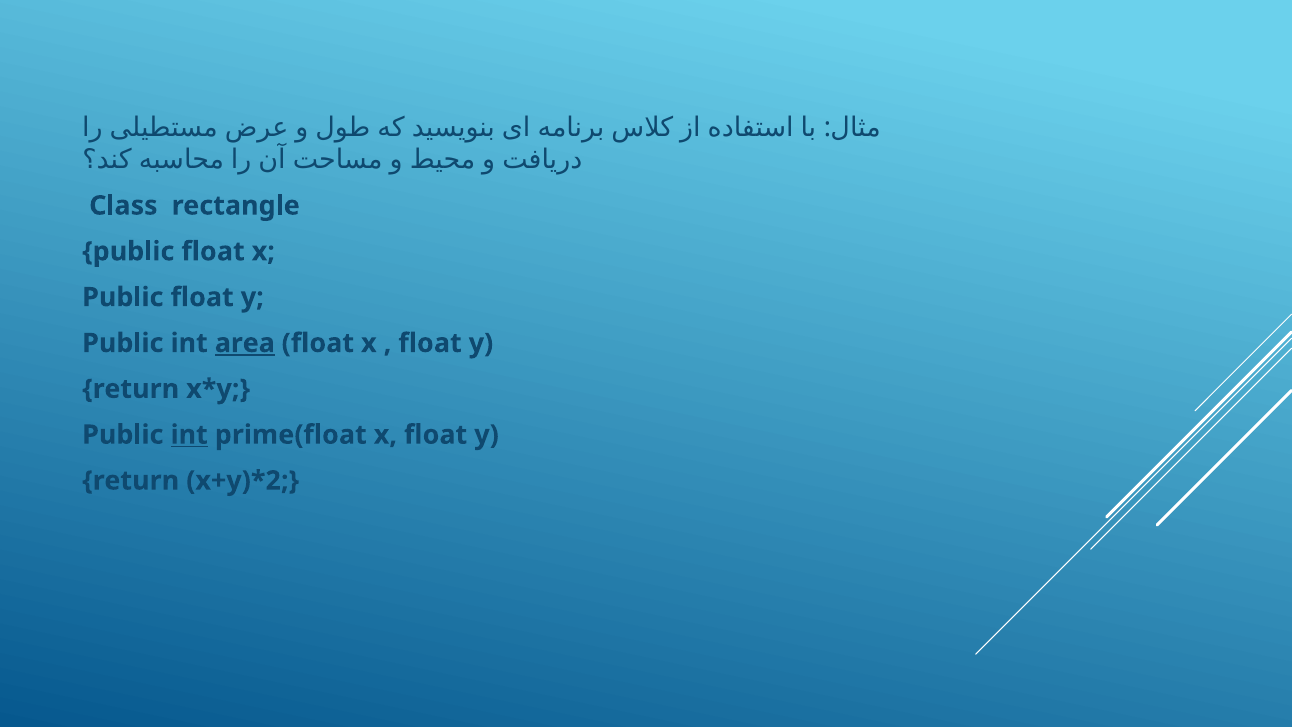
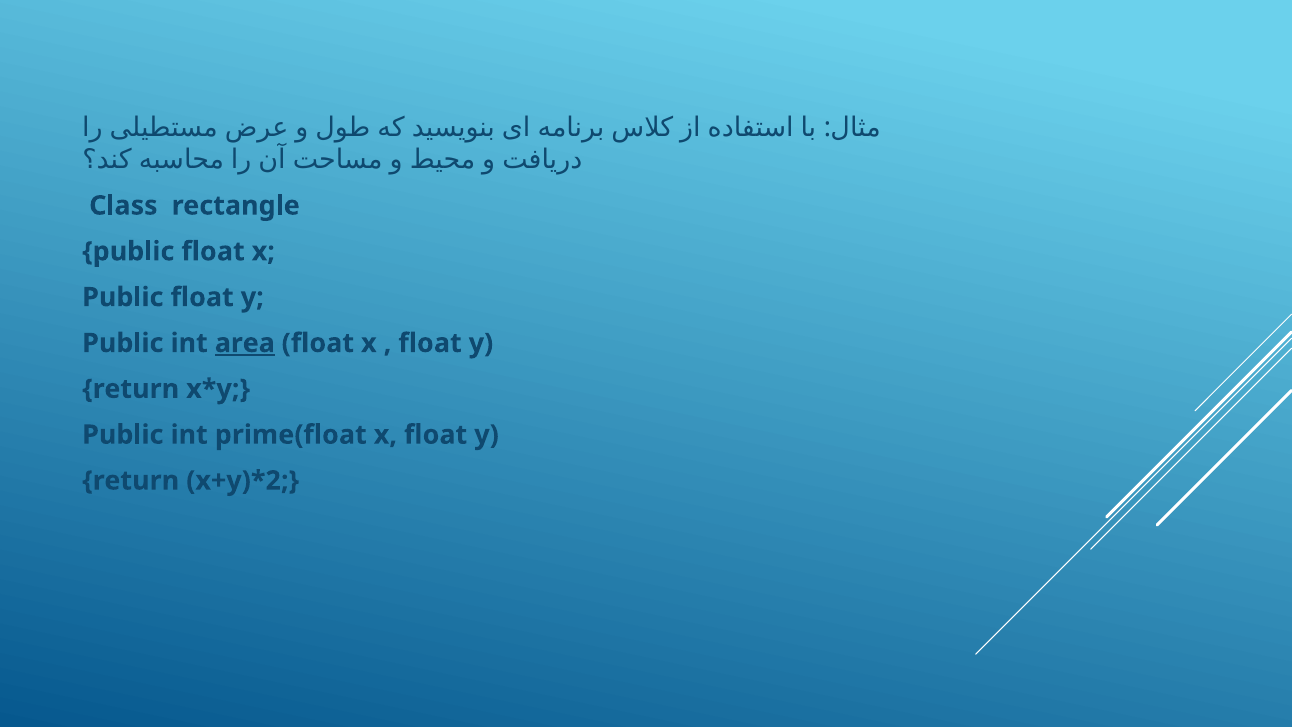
int at (189, 435) underline: present -> none
